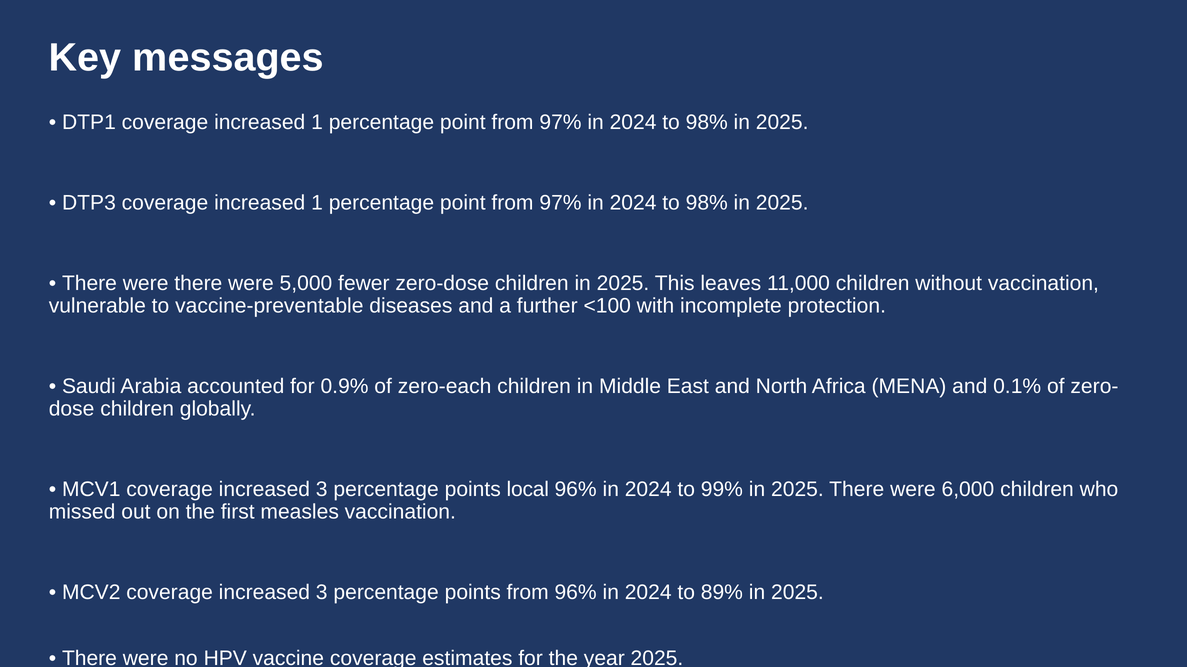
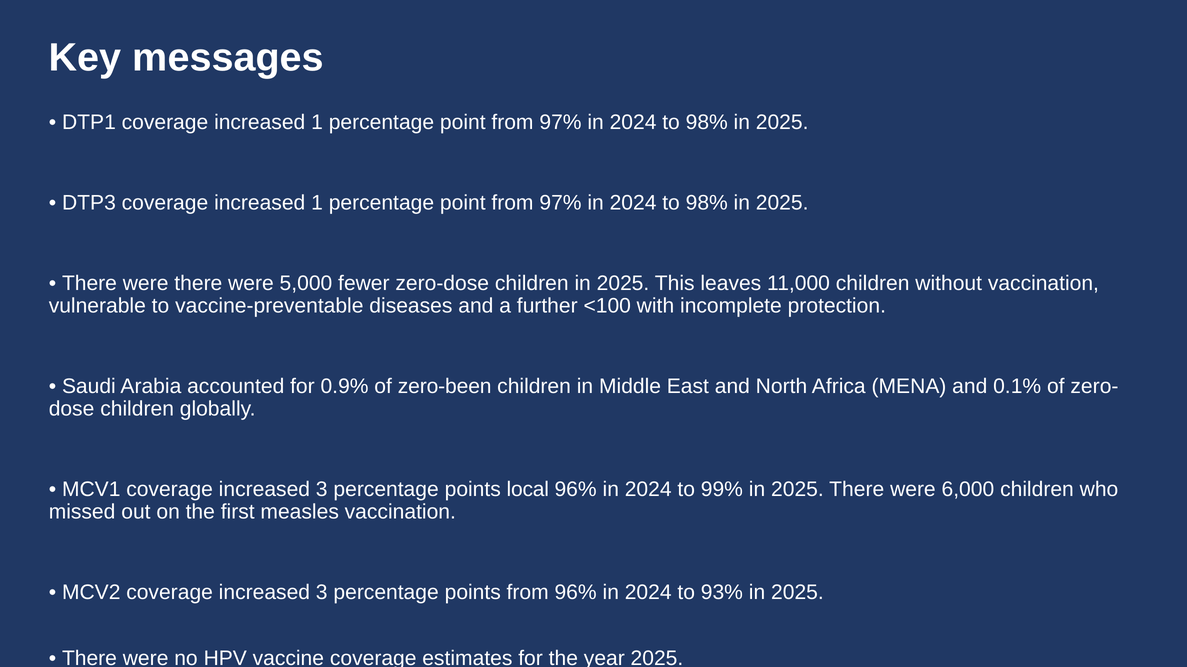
zero-each: zero-each -> zero-been
89%: 89% -> 93%
